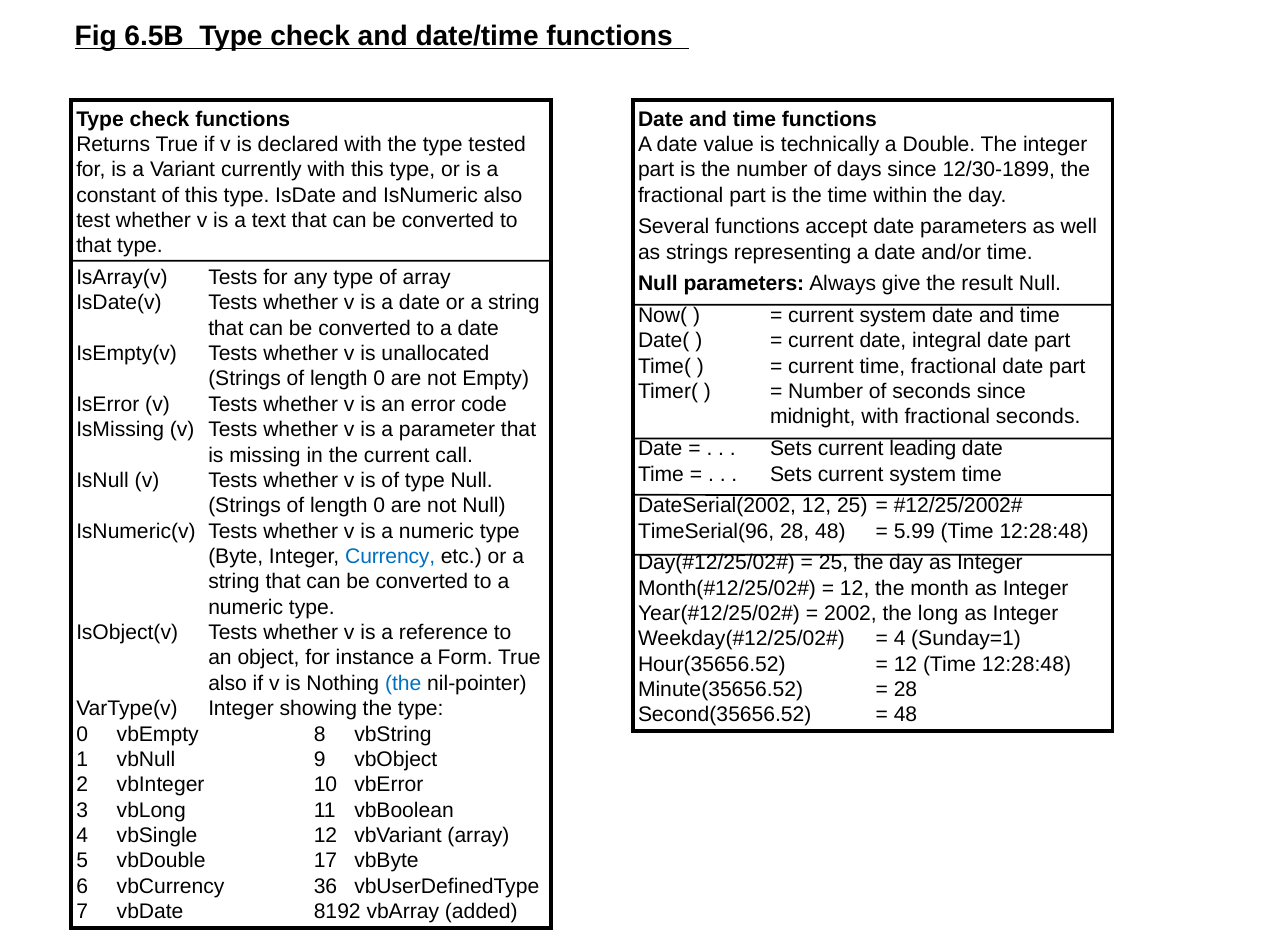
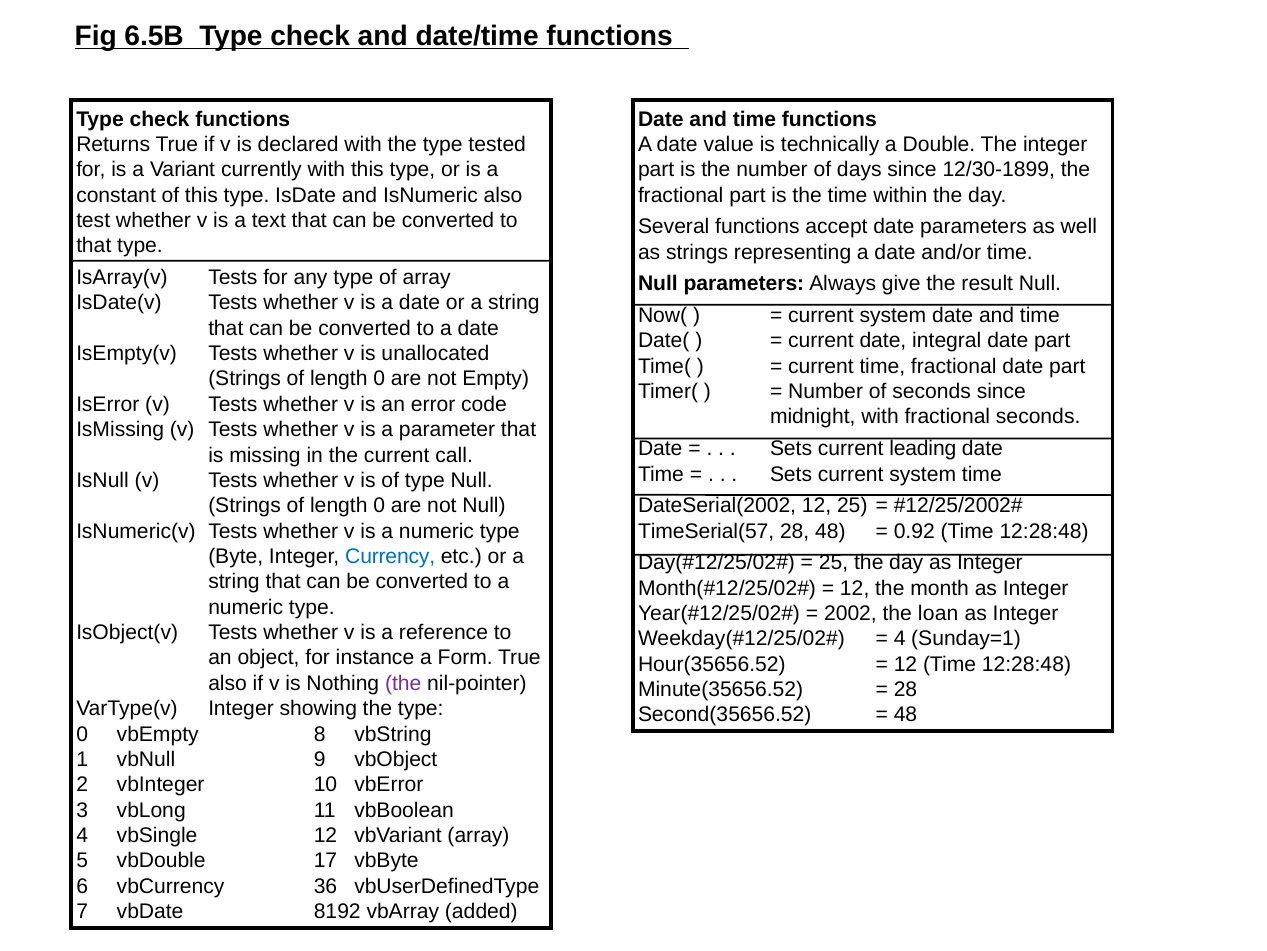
TimeSerial(96: TimeSerial(96 -> TimeSerial(57
5.99: 5.99 -> 0.92
long: long -> loan
the at (403, 683) colour: blue -> purple
